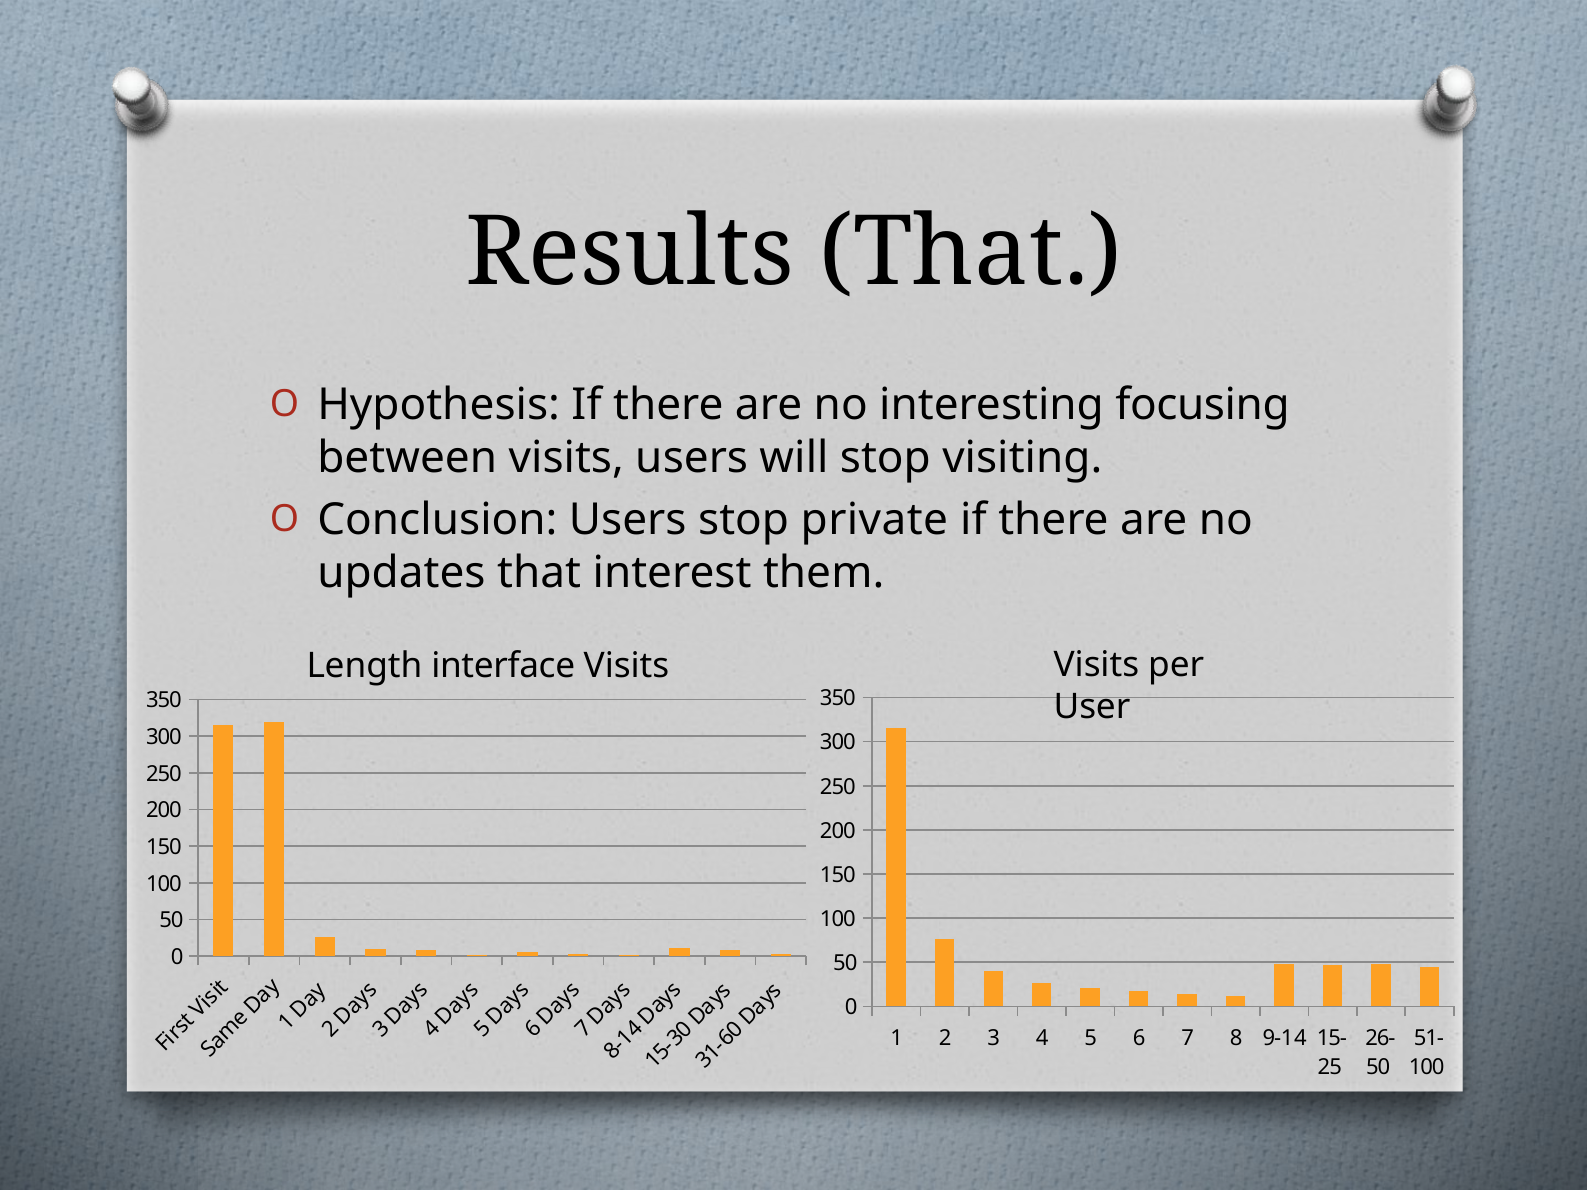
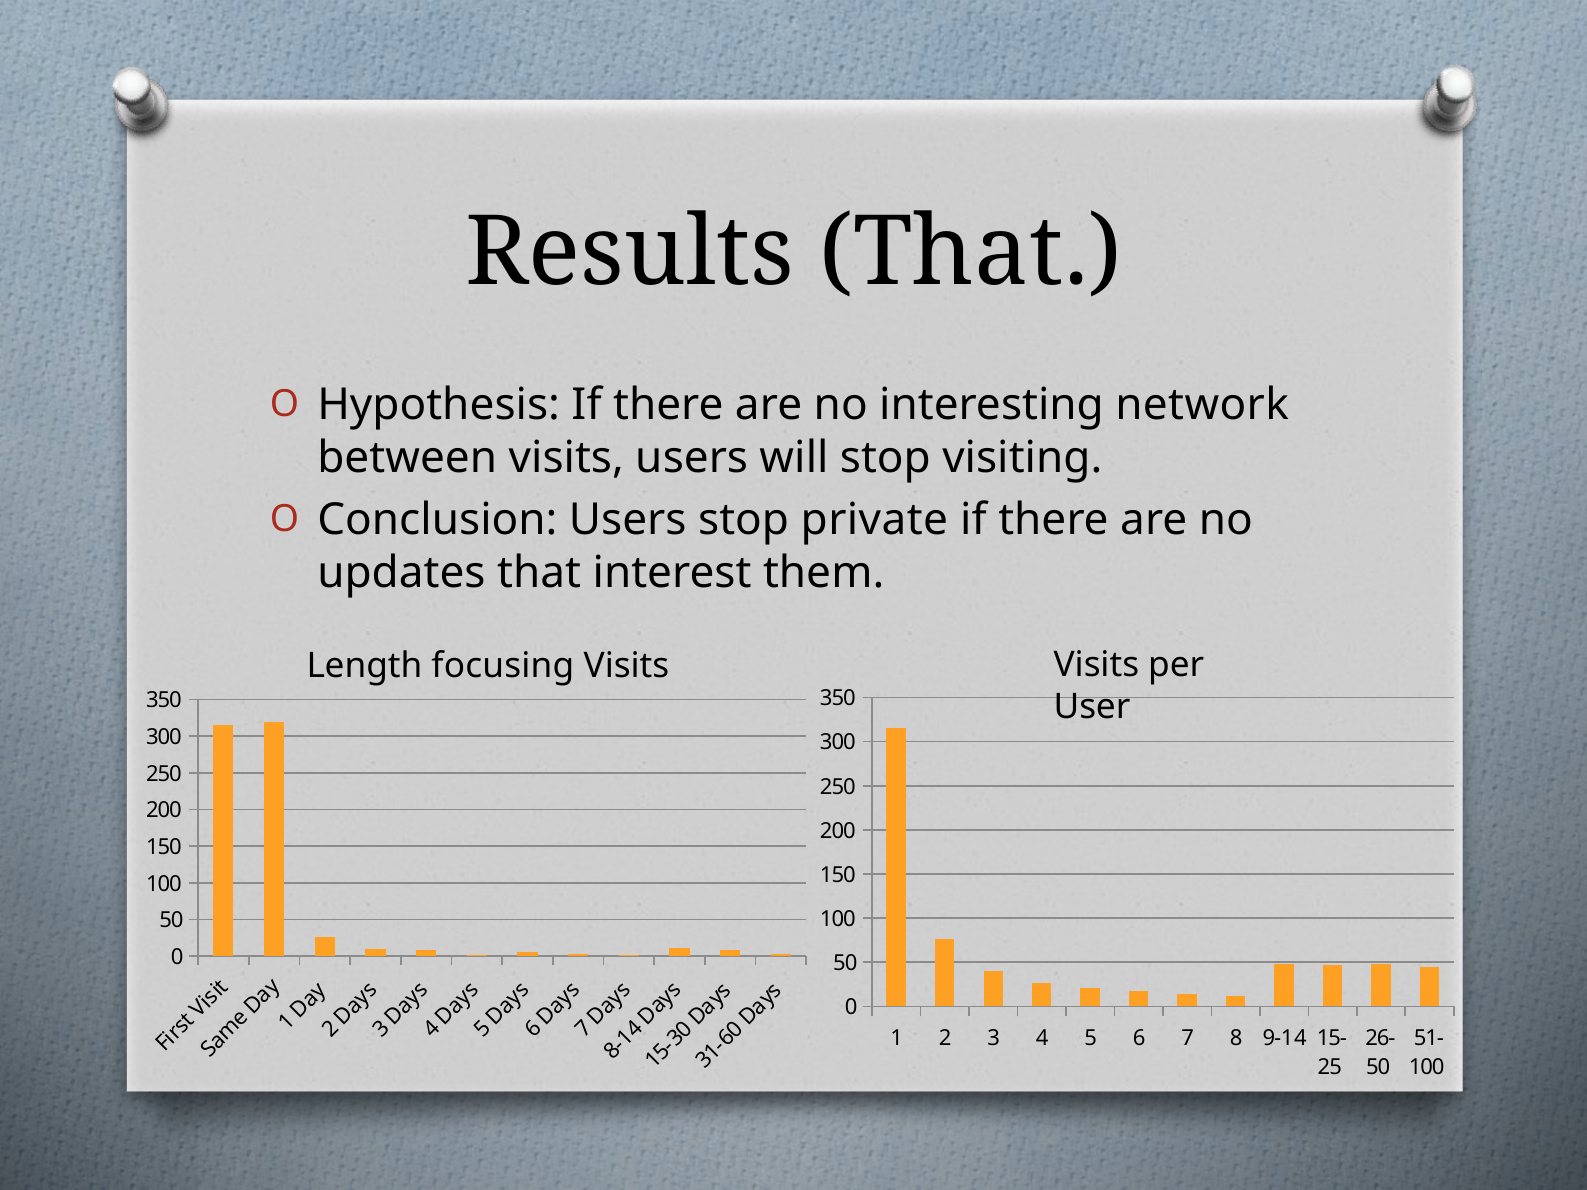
focusing: focusing -> network
interface: interface -> focusing
